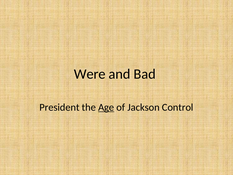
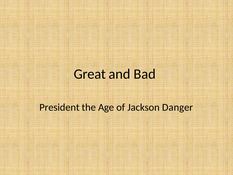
Were: Were -> Great
Age underline: present -> none
Control: Control -> Danger
